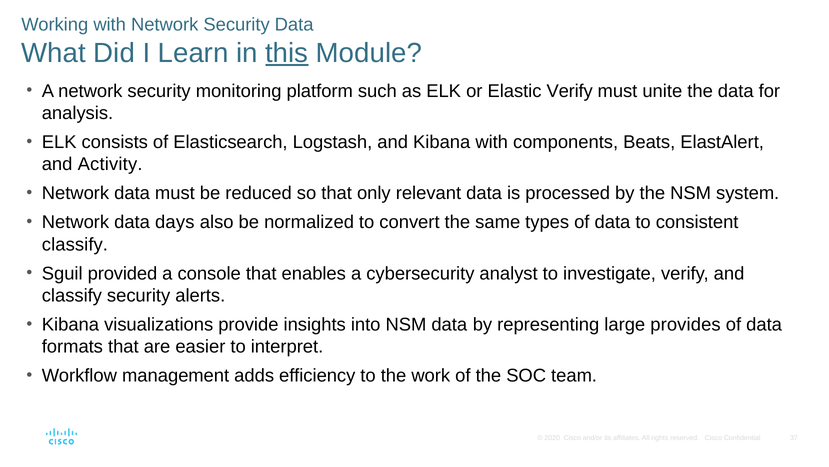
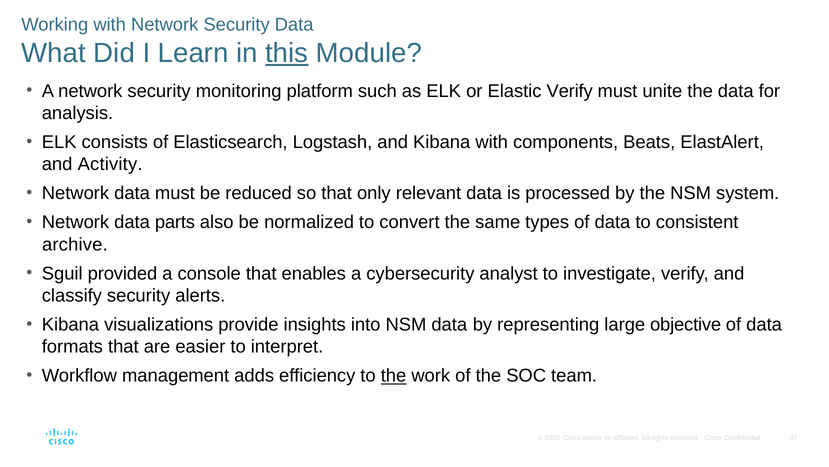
days: days -> parts
classify at (75, 244): classify -> archive
provides: provides -> objective
the at (394, 375) underline: none -> present
